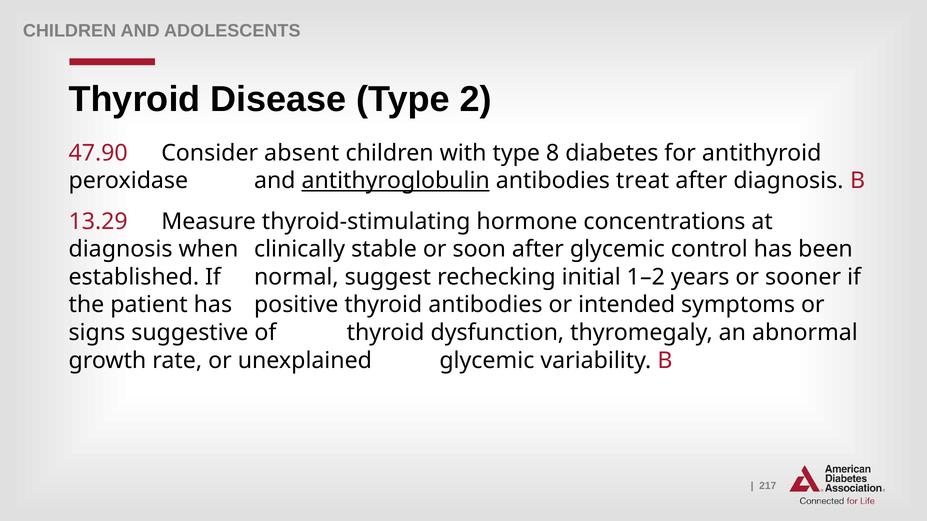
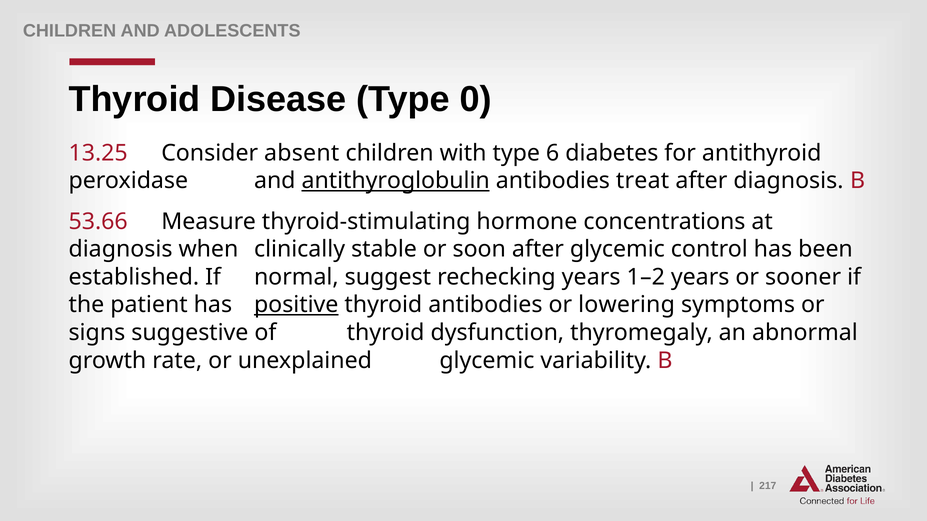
2: 2 -> 0
47.90: 47.90 -> 13.25
8: 8 -> 6
13.29: 13.29 -> 53.66
rechecking initial: initial -> years
positive underline: none -> present
intended: intended -> lowering
